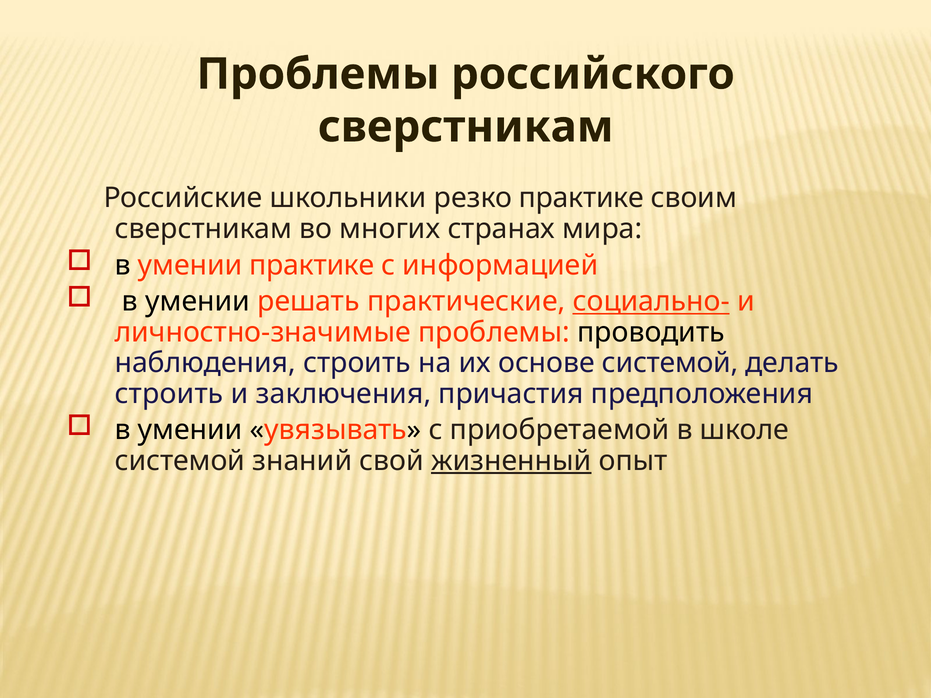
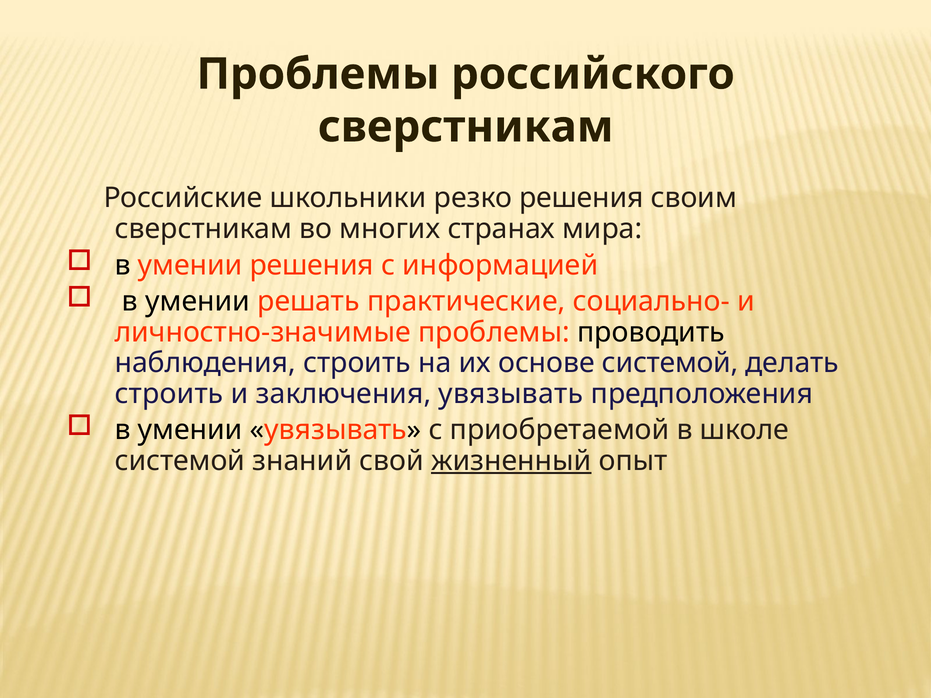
резко практике: практике -> решения
умении практике: практике -> решения
социально- underline: present -> none
заключения причастия: причастия -> увязывать
